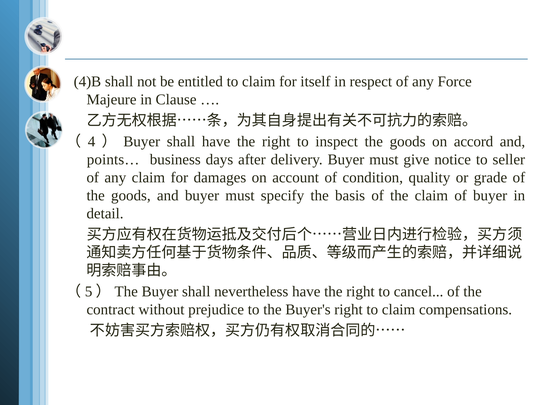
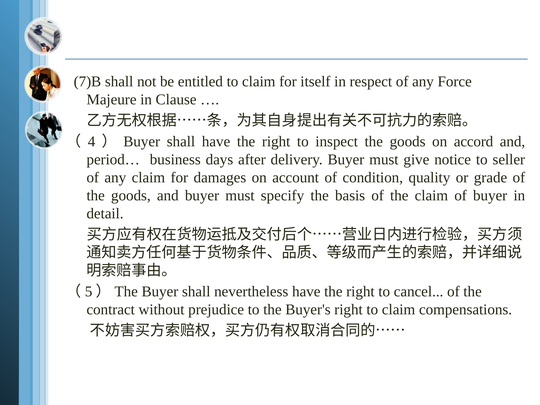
4)B: 4)B -> 7)B
points…: points… -> period…
